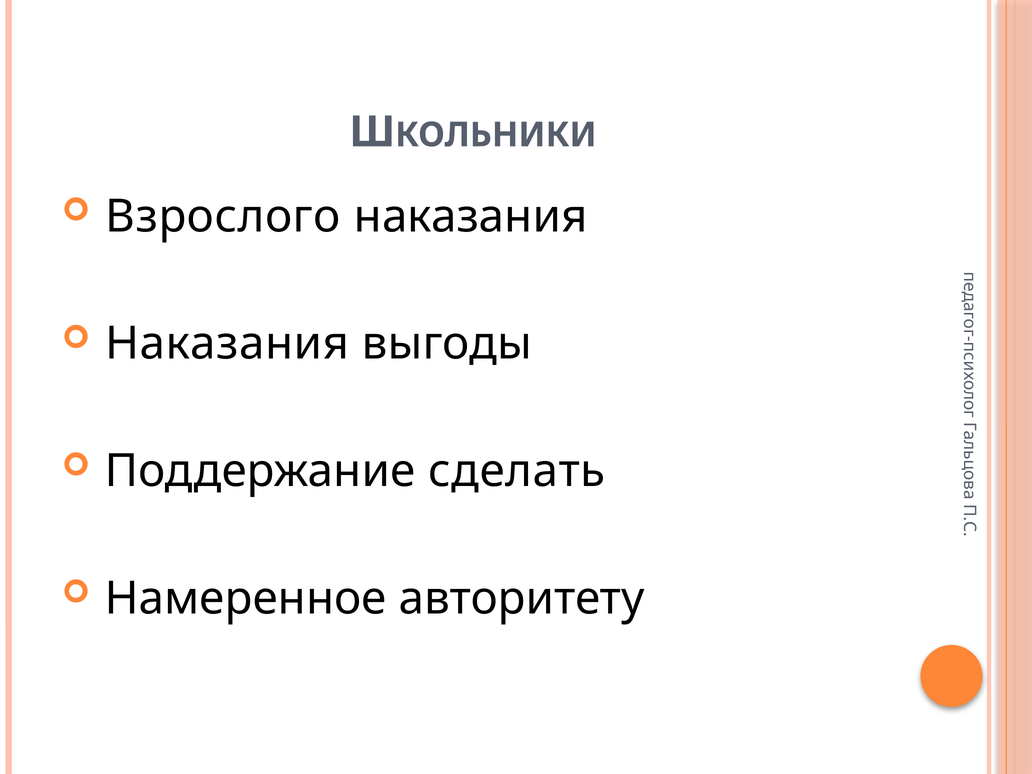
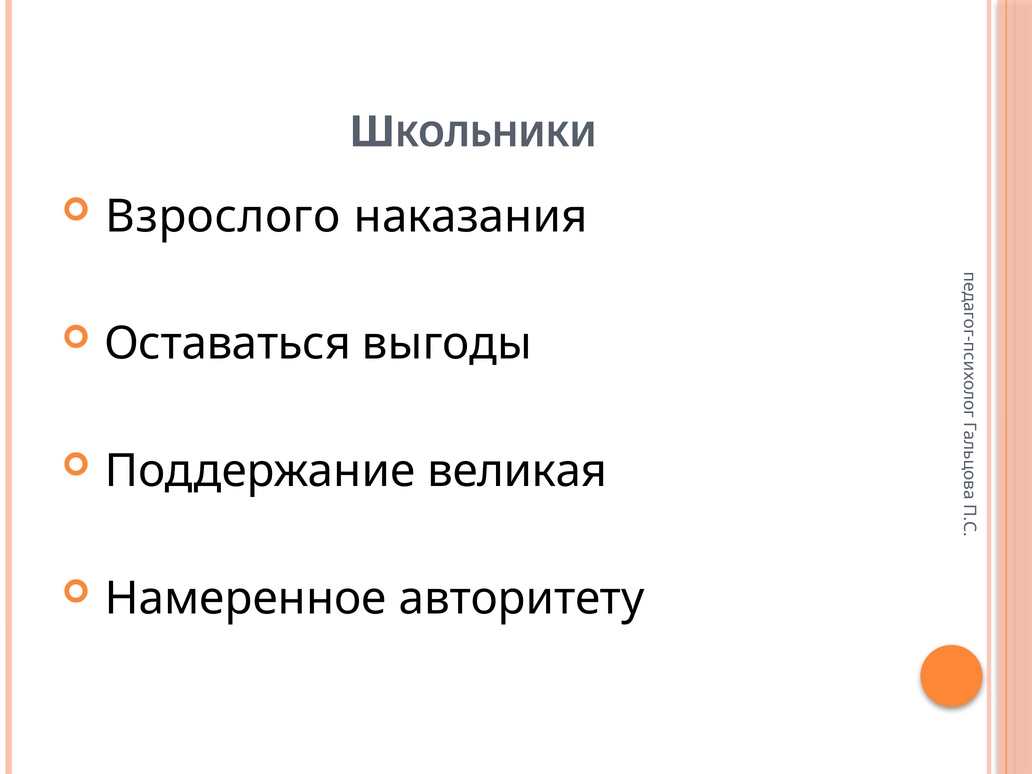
Наказания at (227, 344): Наказания -> Оставаться
сделать: сделать -> великая
